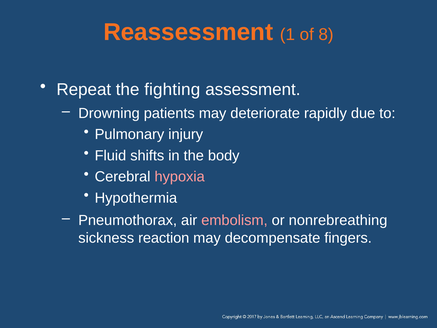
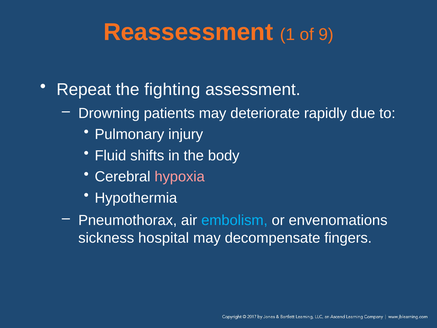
8: 8 -> 9
embolism colour: pink -> light blue
nonrebreathing: nonrebreathing -> envenomations
reaction: reaction -> hospital
